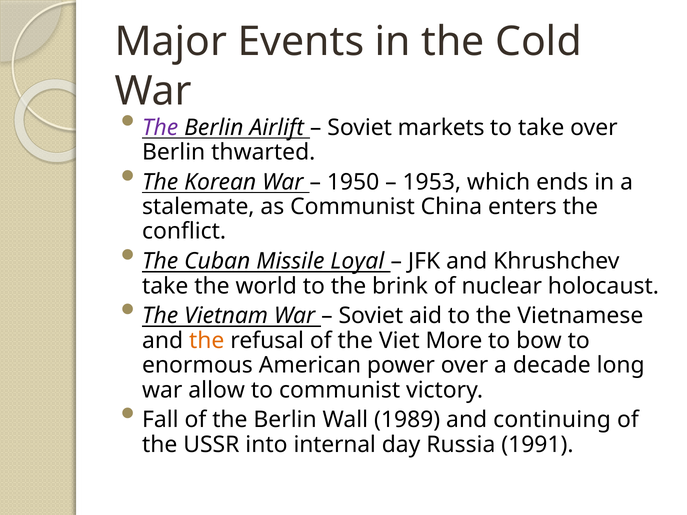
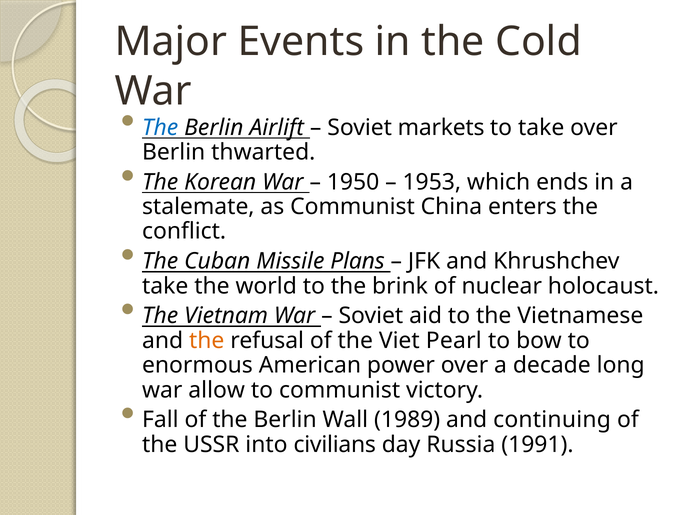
The at (160, 128) colour: purple -> blue
Loyal: Loyal -> Plans
More: More -> Pearl
internal: internal -> civilians
